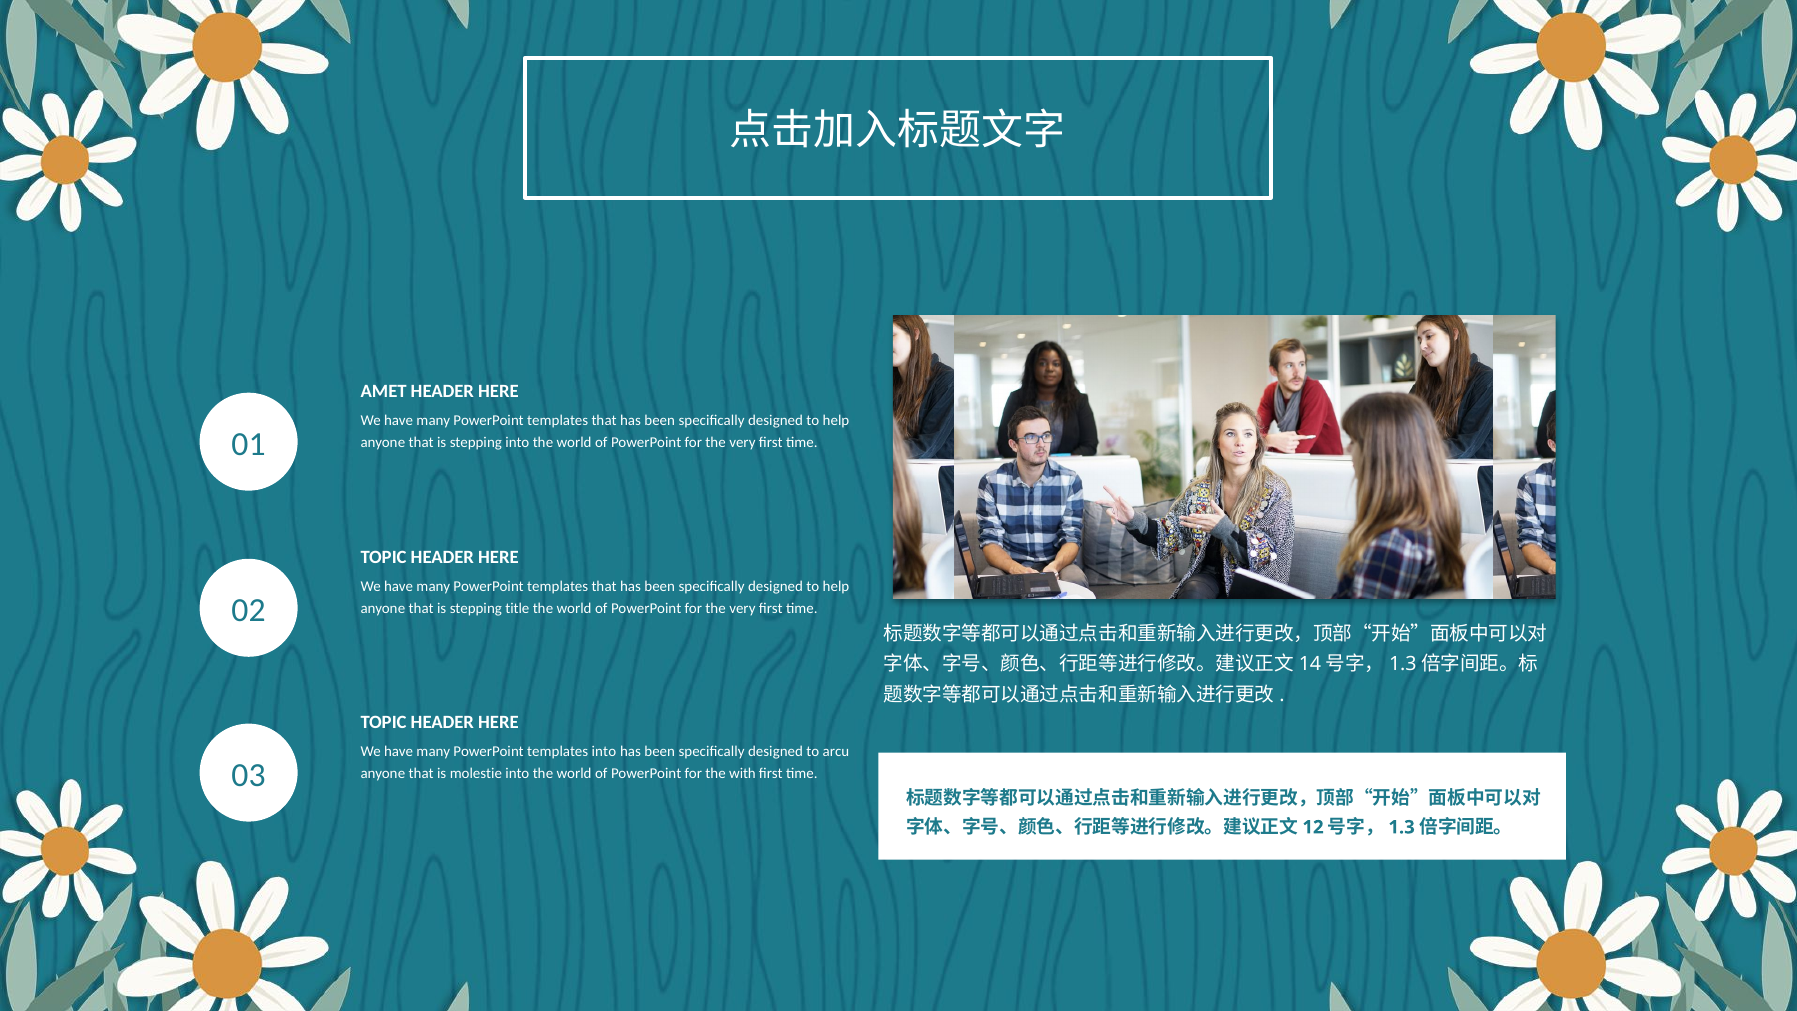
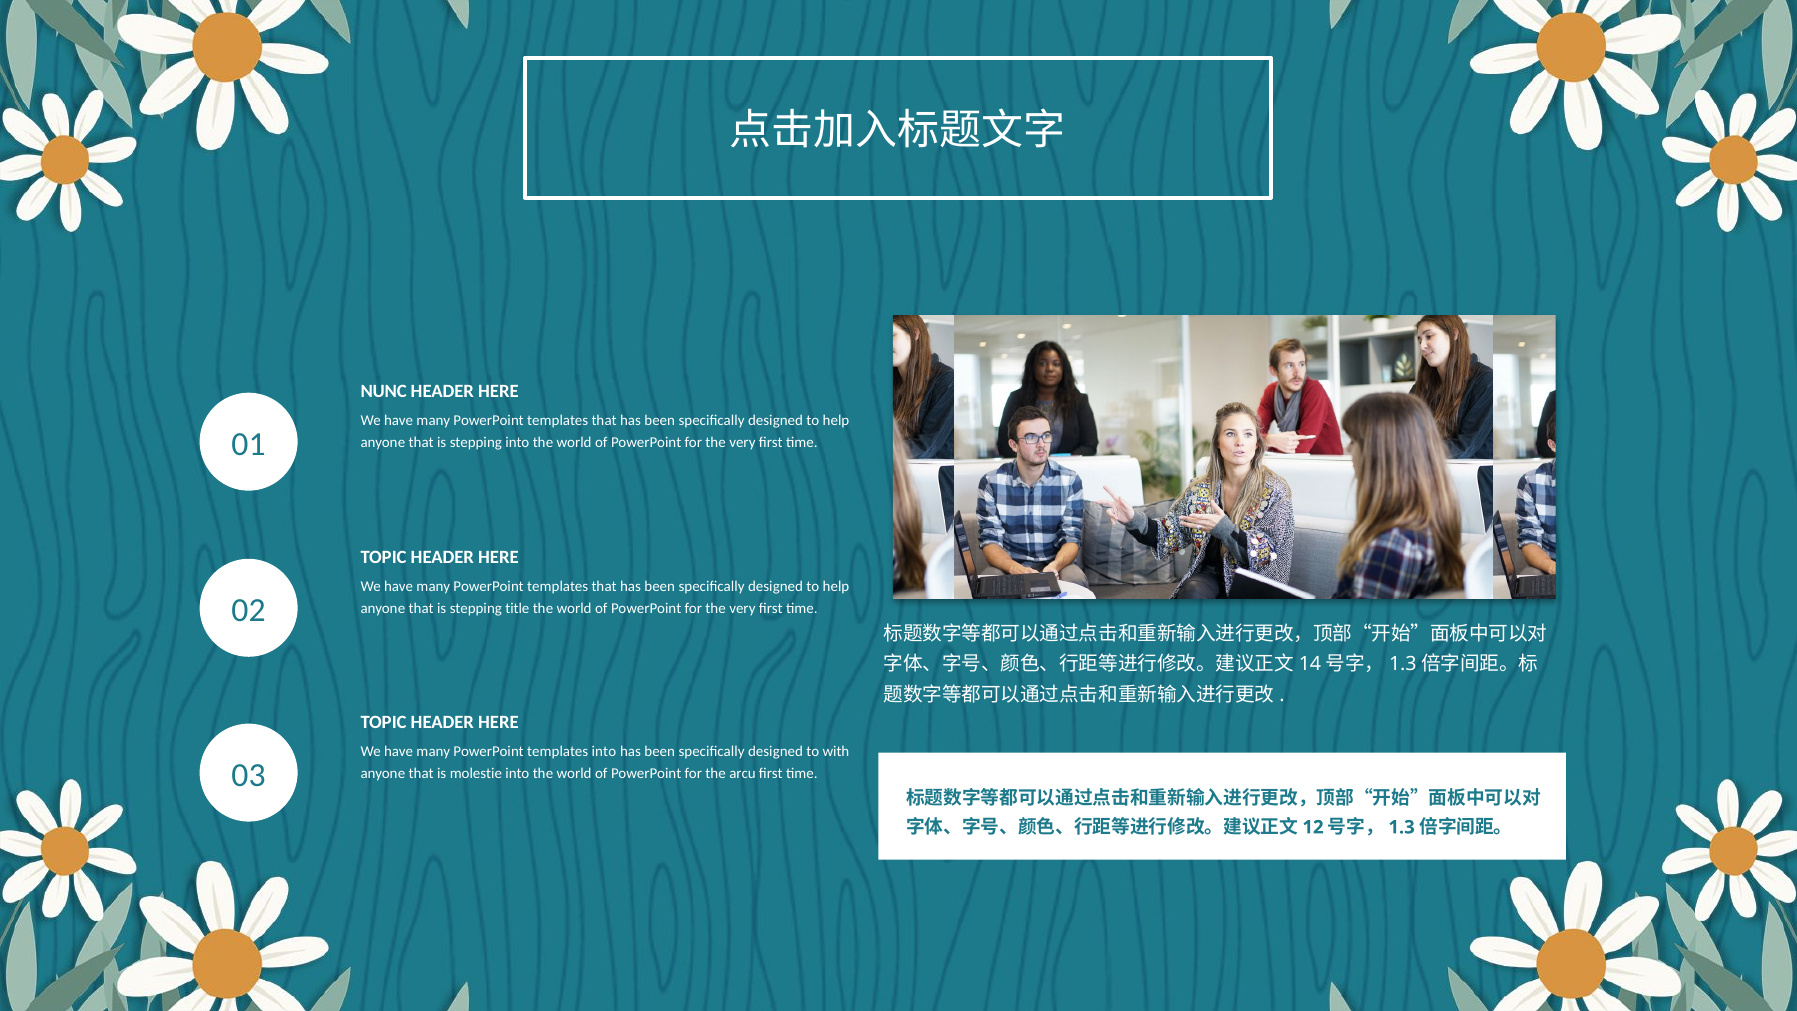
AMET: AMET -> NUNC
arcu: arcu -> with
with: with -> arcu
